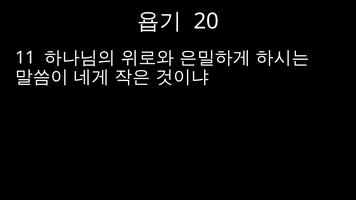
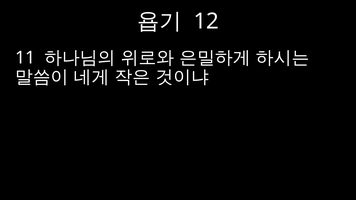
20: 20 -> 12
